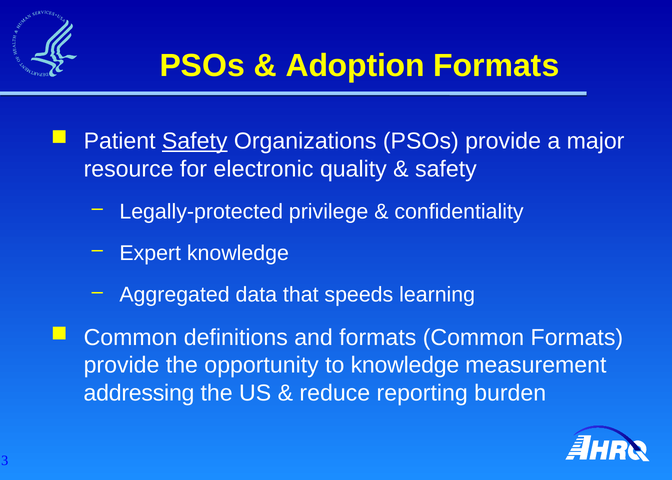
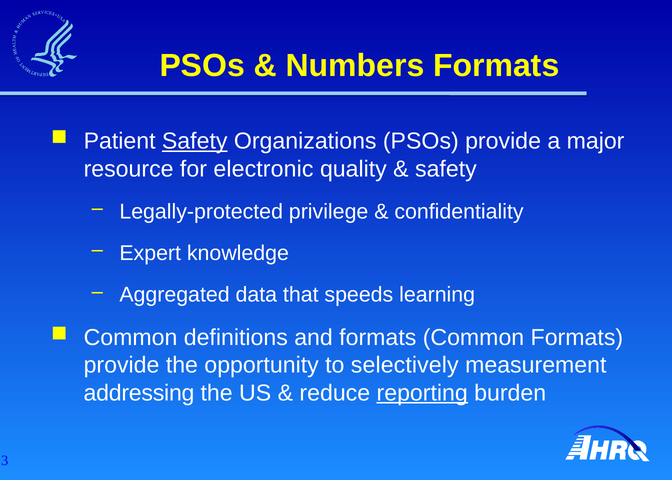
Adoption: Adoption -> Numbers
to knowledge: knowledge -> selectively
reporting underline: none -> present
